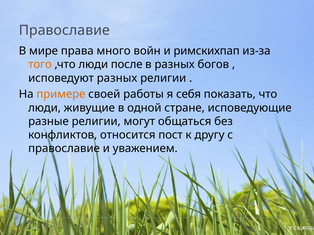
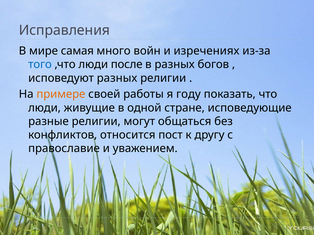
Православие at (64, 30): Православие -> Исправления
права: права -> самая
римскихпап: римскихпап -> изречениях
того colour: orange -> blue
себя: себя -> году
